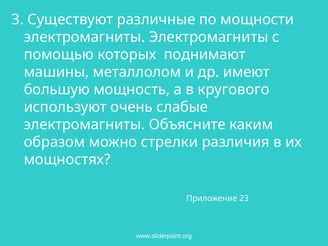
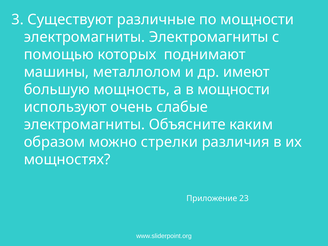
в кругового: кругового -> мощности
